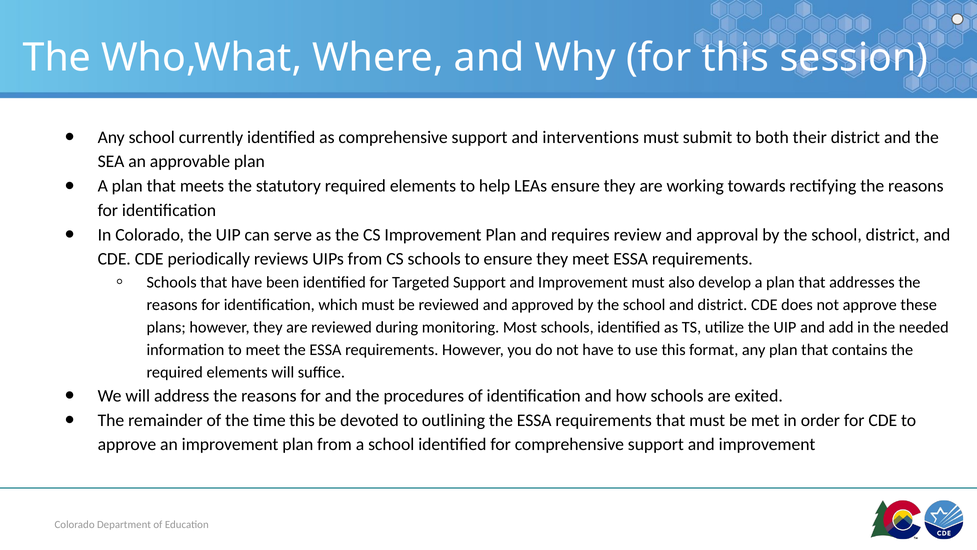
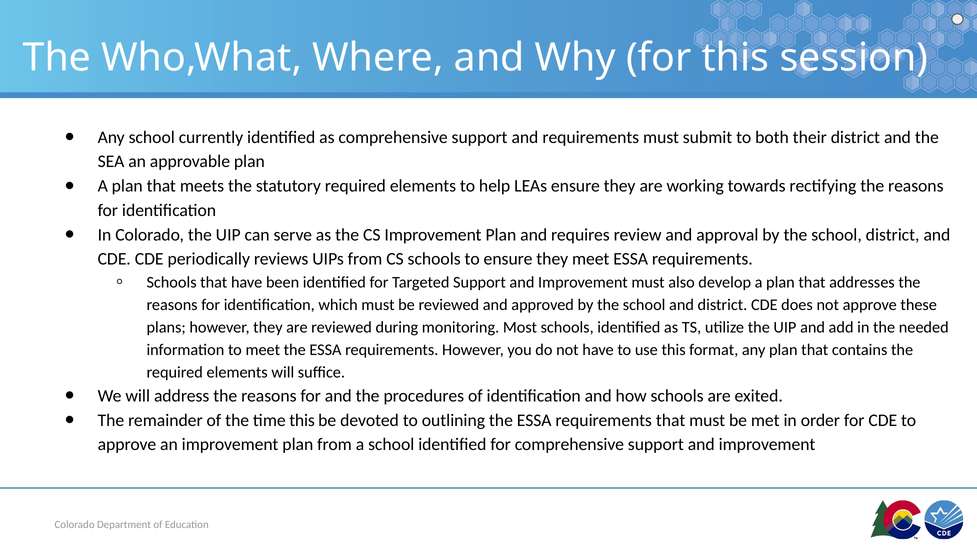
and interventions: interventions -> requirements
